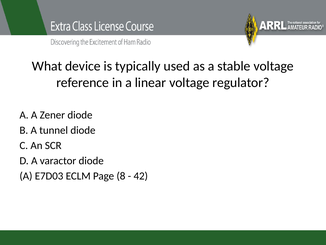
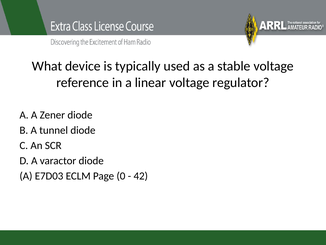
8: 8 -> 0
